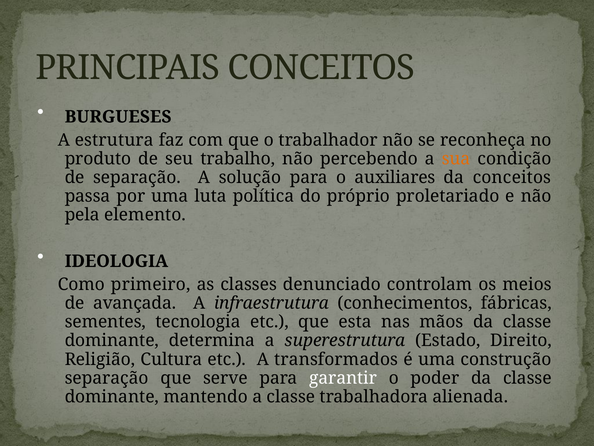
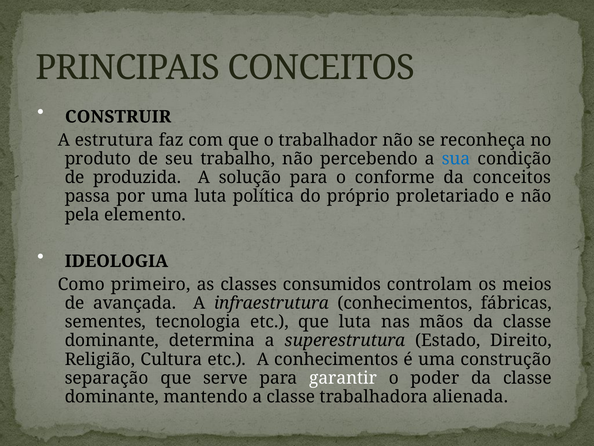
BURGUESES: BURGUESES -> CONSTRUIR
sua colour: orange -> blue
de separação: separação -> produzida
auxiliares: auxiliares -> conforme
denunciado: denunciado -> consumidos
que esta: esta -> luta
A transformados: transformados -> conhecimentos
